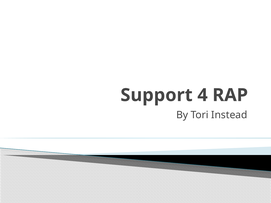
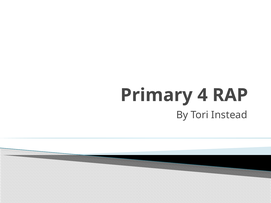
Support: Support -> Primary
